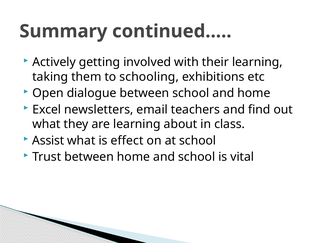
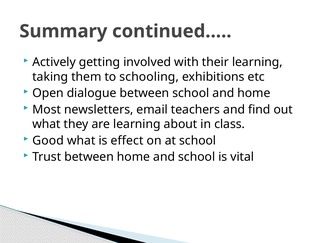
Excel: Excel -> Most
Assist: Assist -> Good
